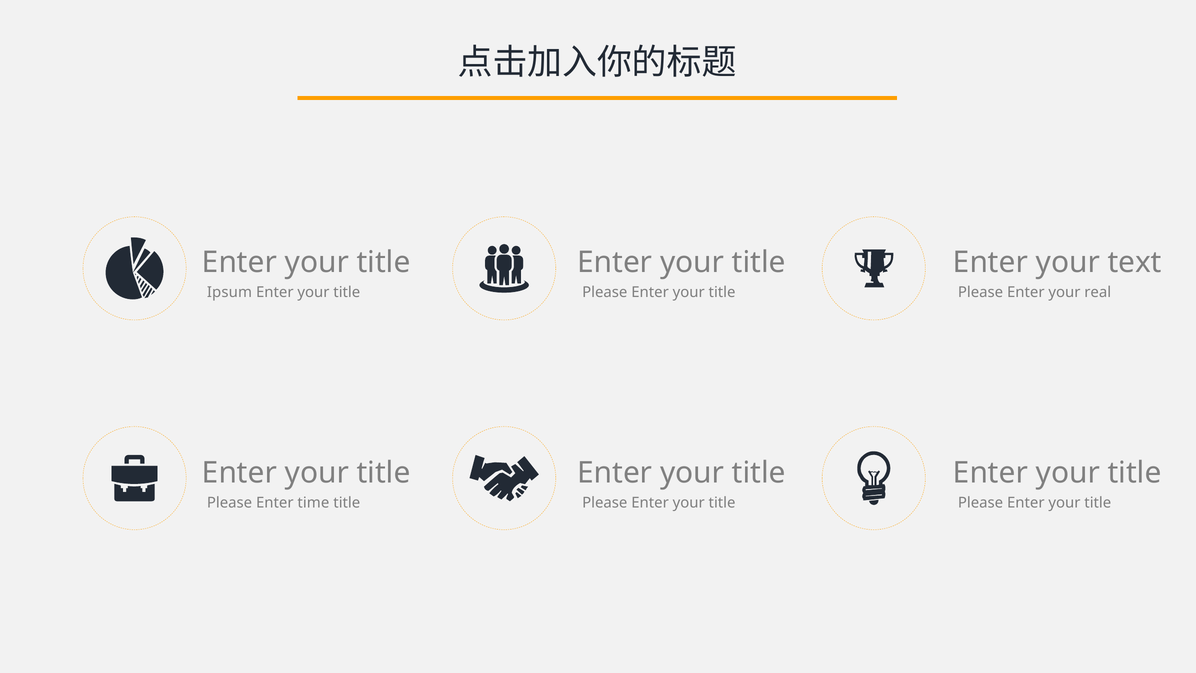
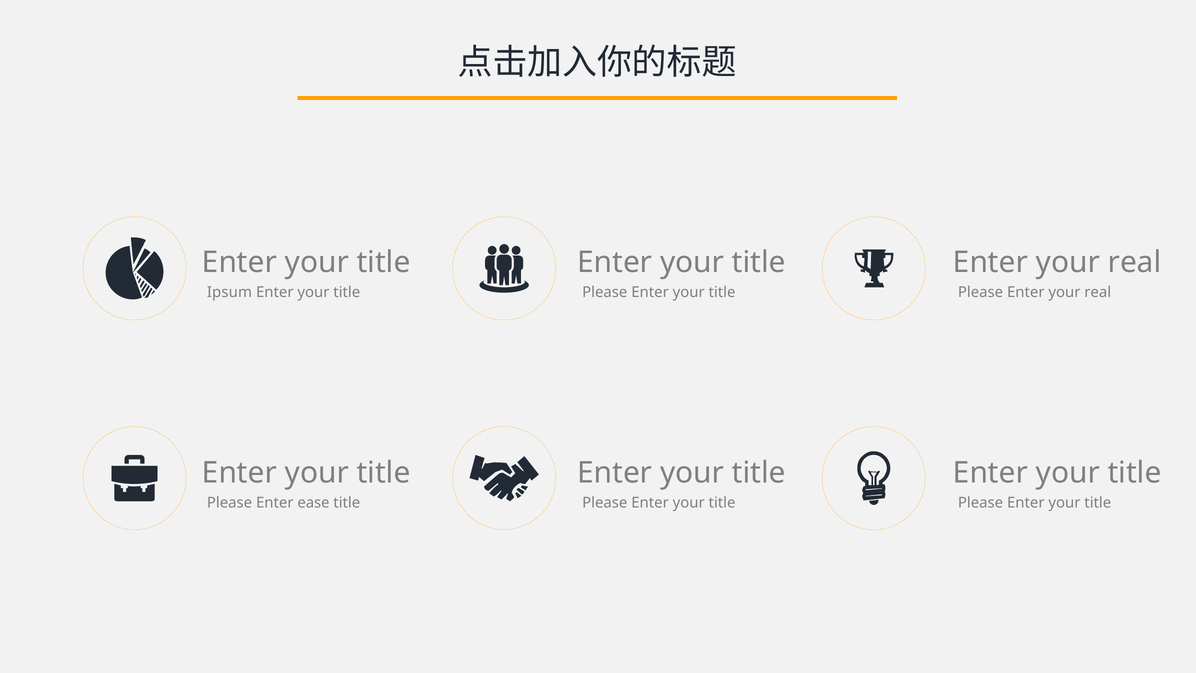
text at (1135, 263): text -> real
time: time -> ease
